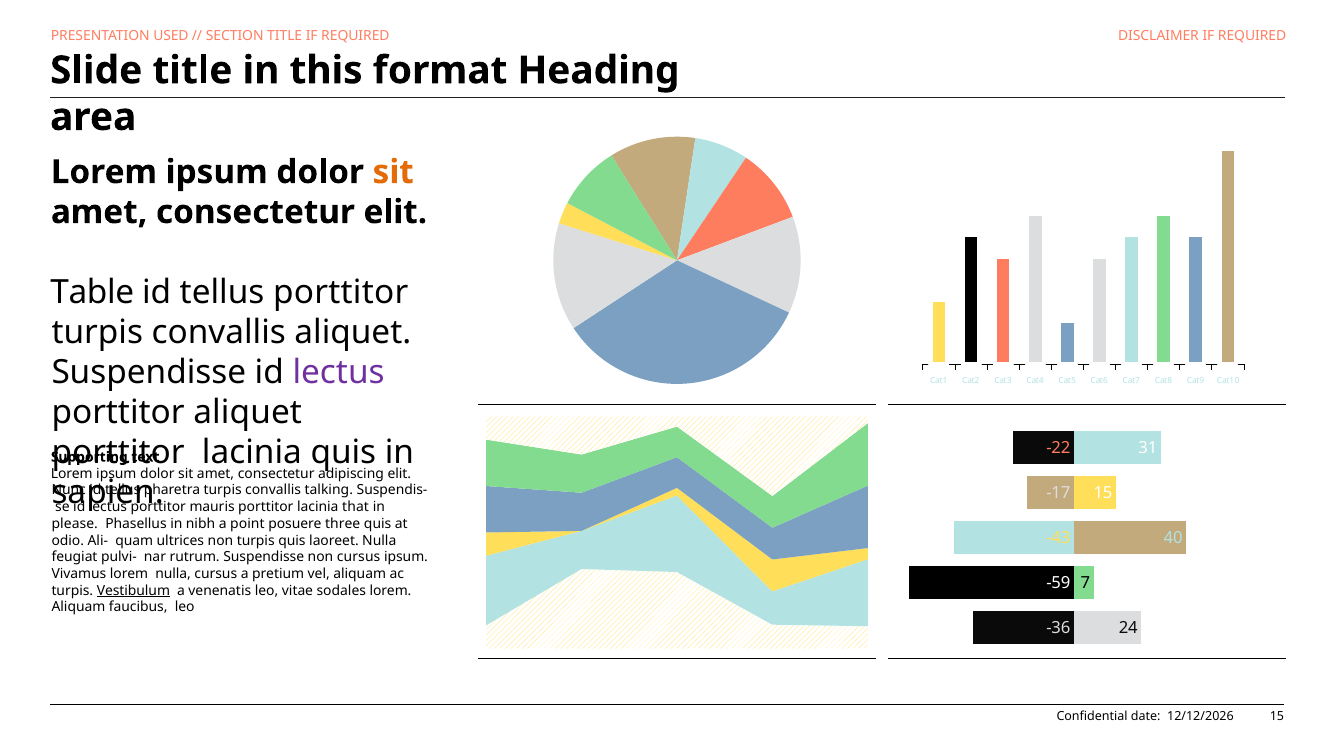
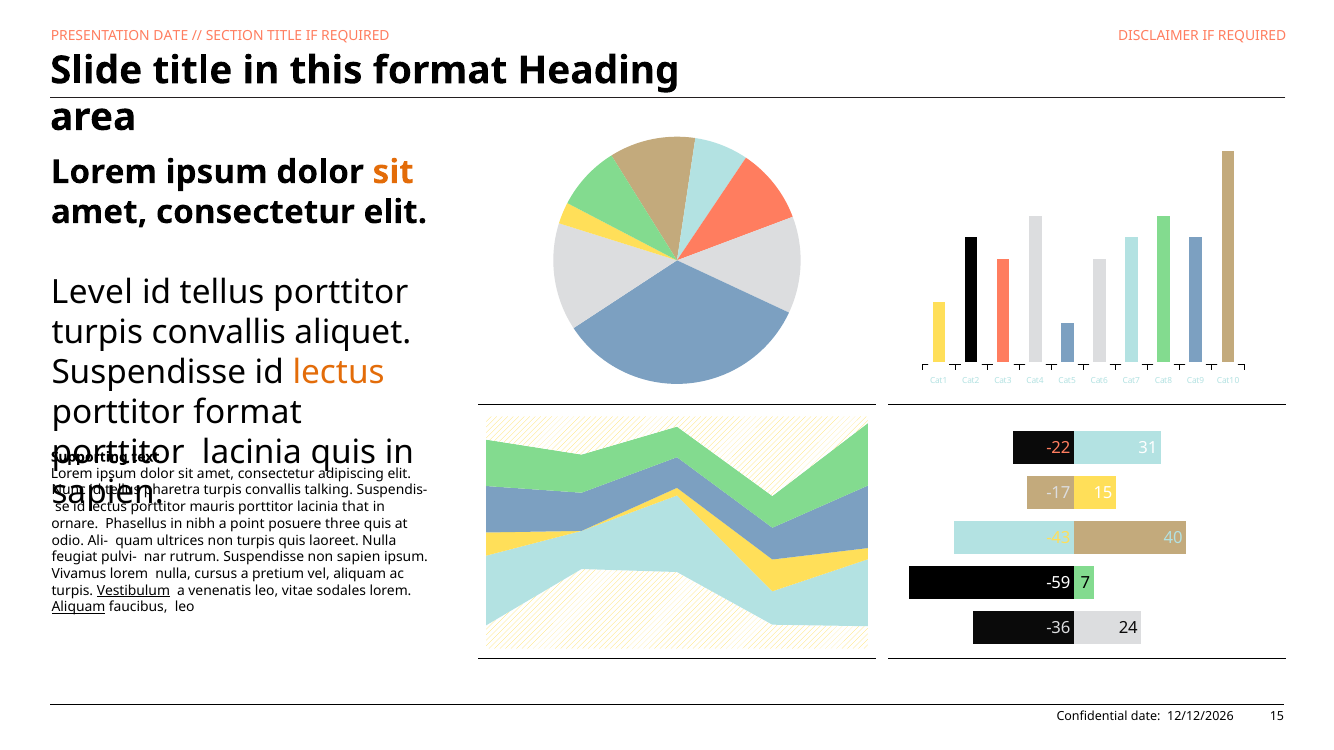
PRESENTATION USED: USED -> DATE
Table: Table -> Level
lectus at (339, 372) colour: purple -> orange
porttitor aliquet: aliquet -> format
please: please -> ornare
non cursus: cursus -> sapien
Aliquam at (78, 608) underline: none -> present
